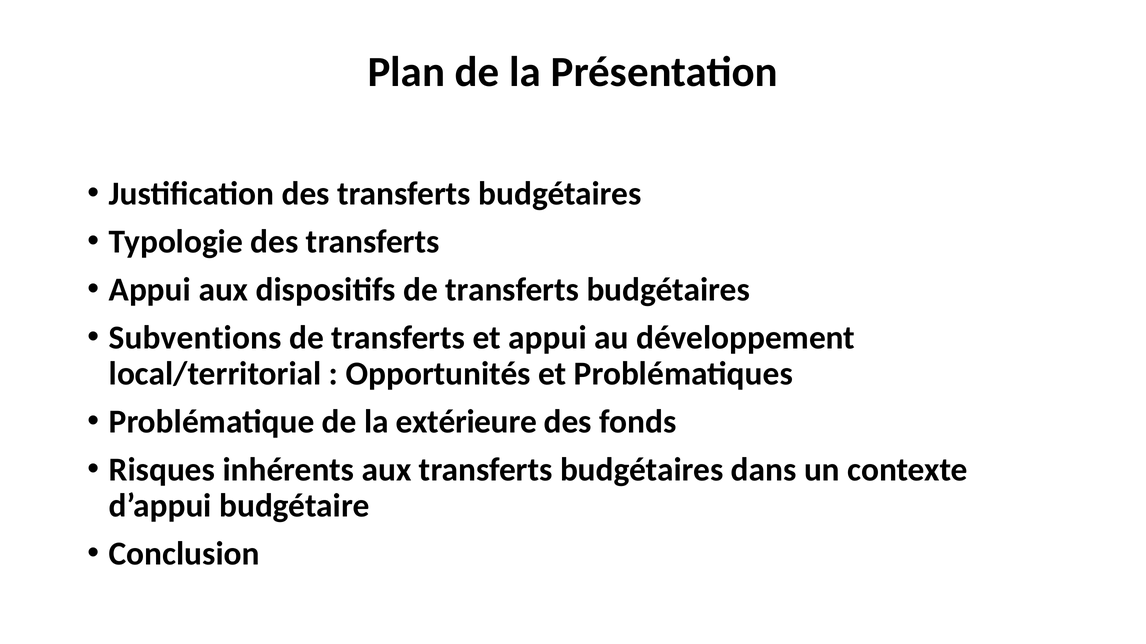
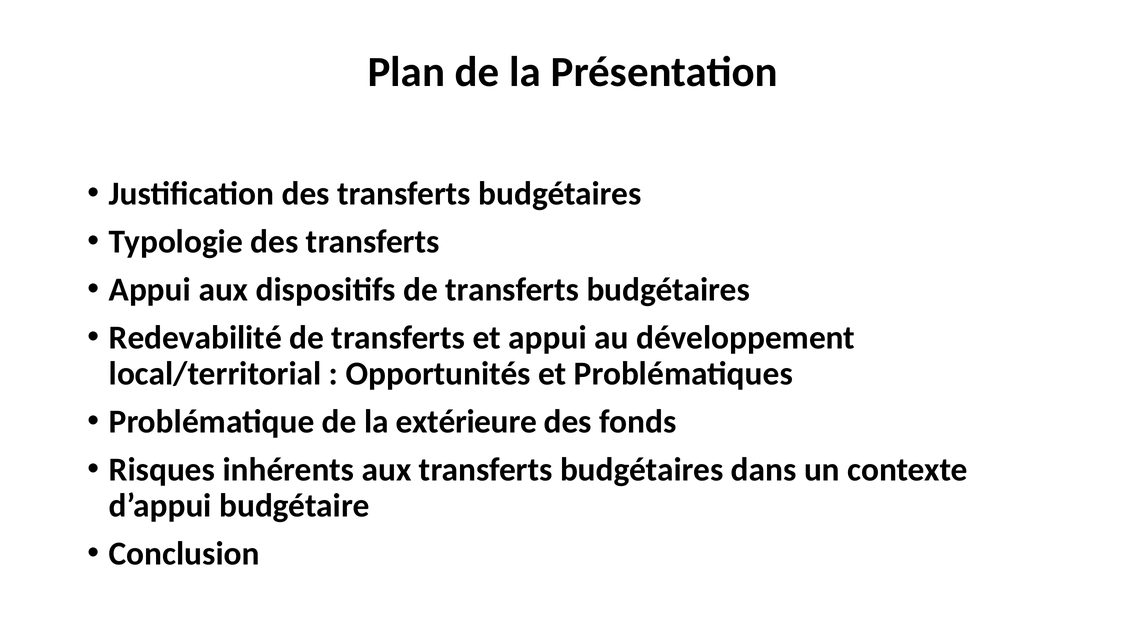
Subventions: Subventions -> Redevabilité
